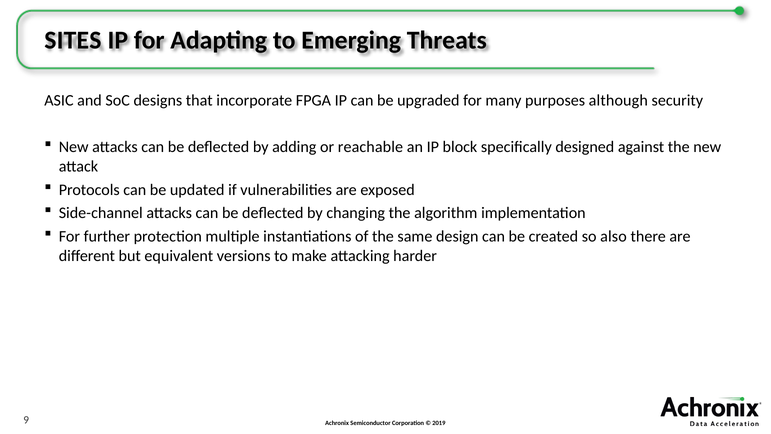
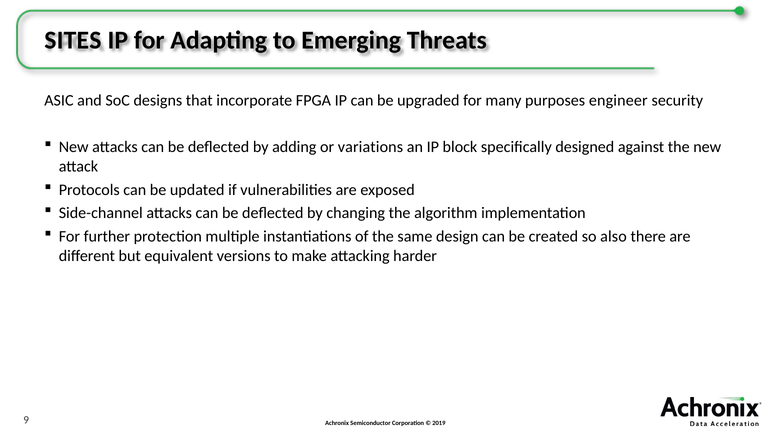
although: although -> engineer
reachable: reachable -> variations
